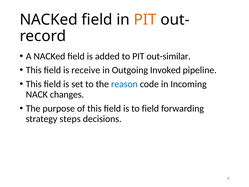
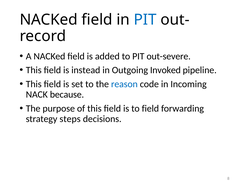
PIT at (145, 20) colour: orange -> blue
out-similar: out-similar -> out-severe
receive: receive -> instead
changes: changes -> because
